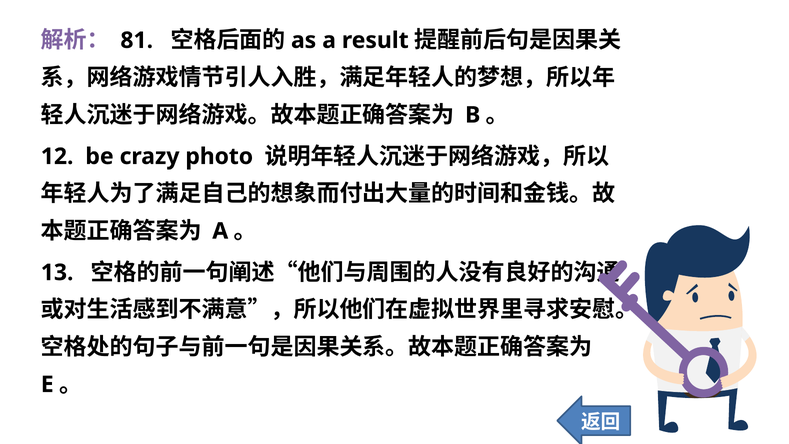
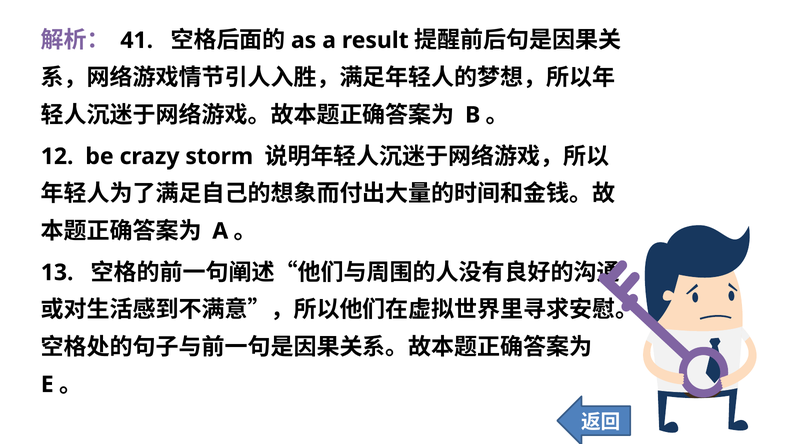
81: 81 -> 41
photo: photo -> storm
